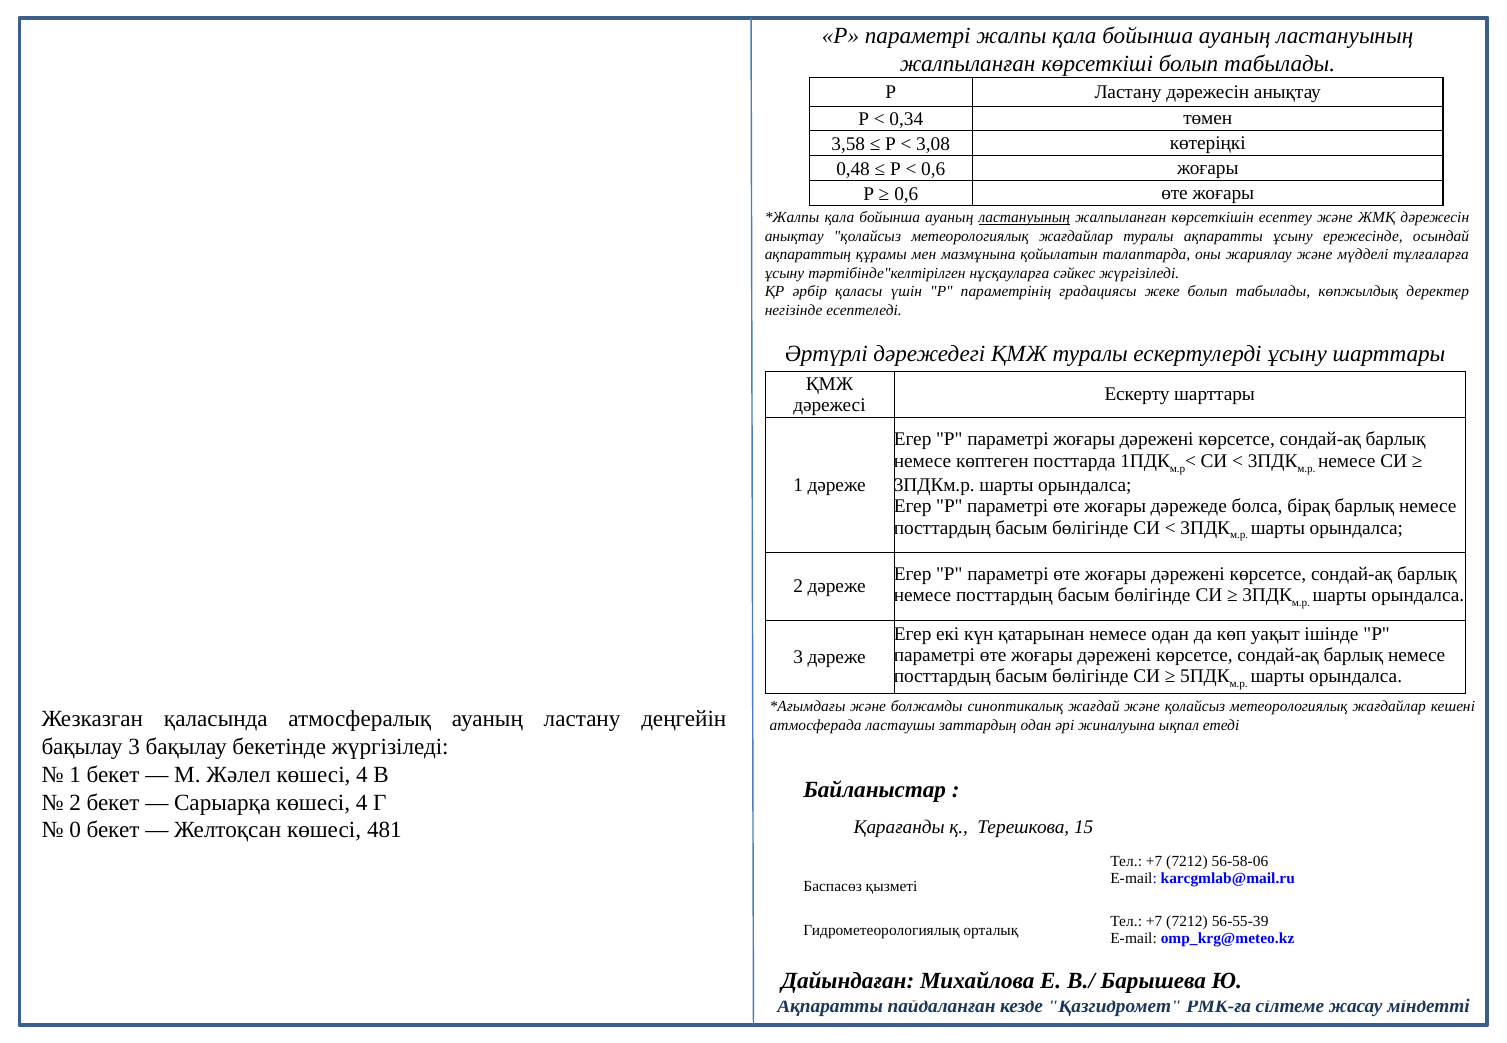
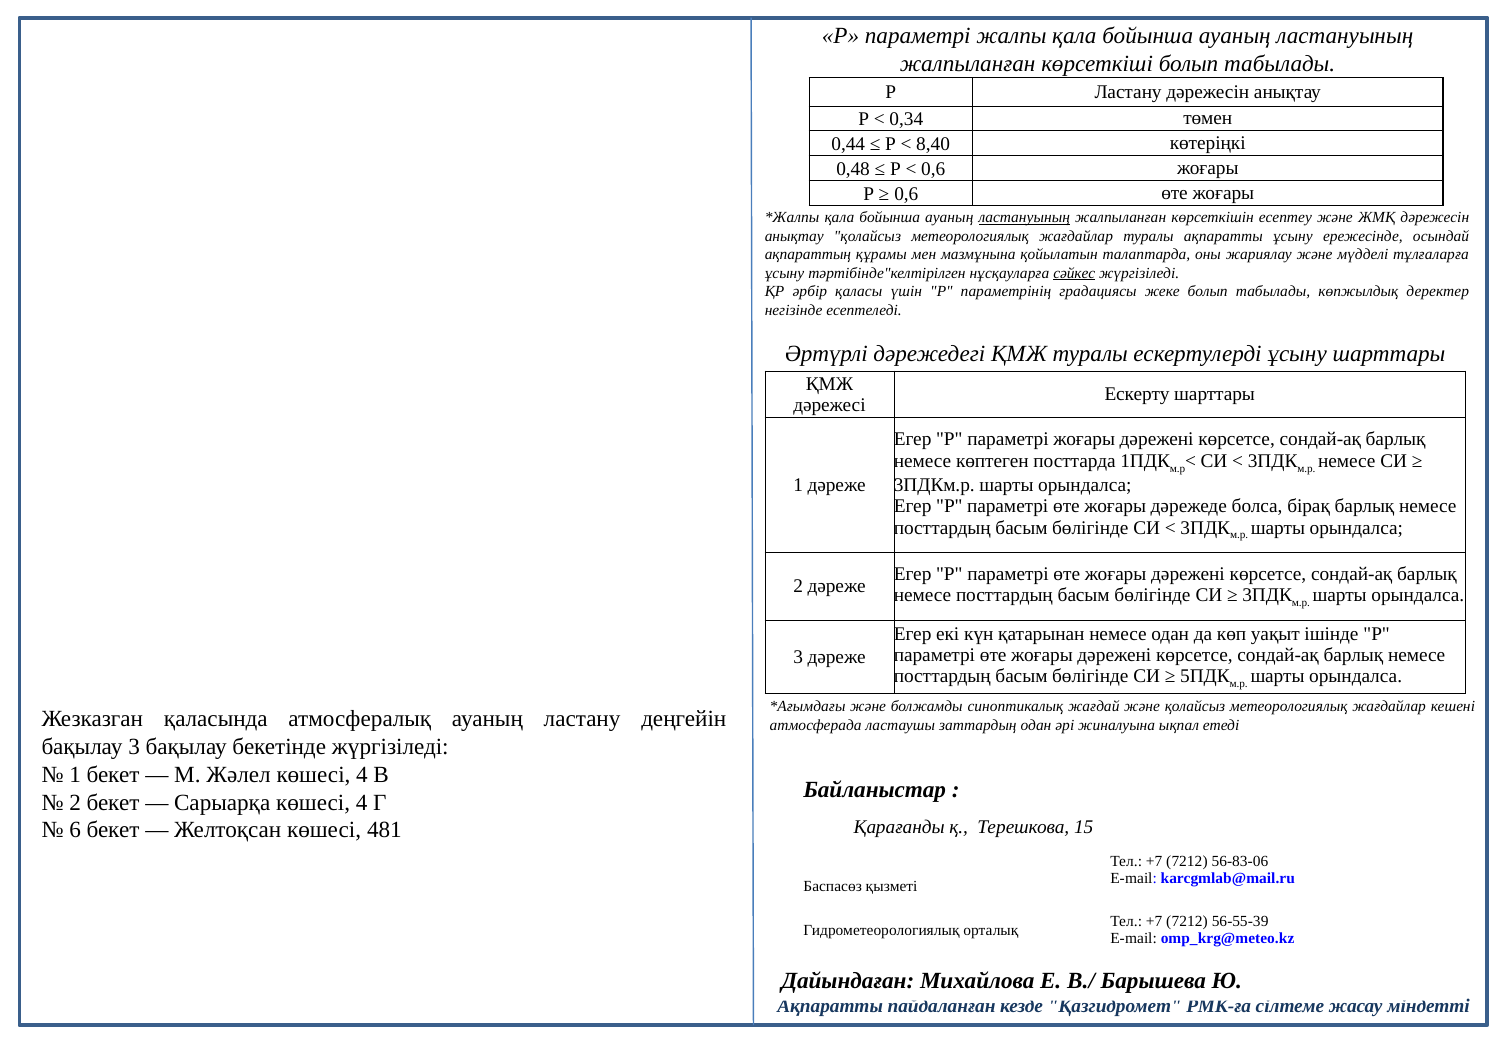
3,58: 3,58 -> 0,44
3,08: 3,08 -> 8,40
сәйкес underline: none -> present
0: 0 -> 6
56-58-06: 56-58-06 -> 56-83-06
